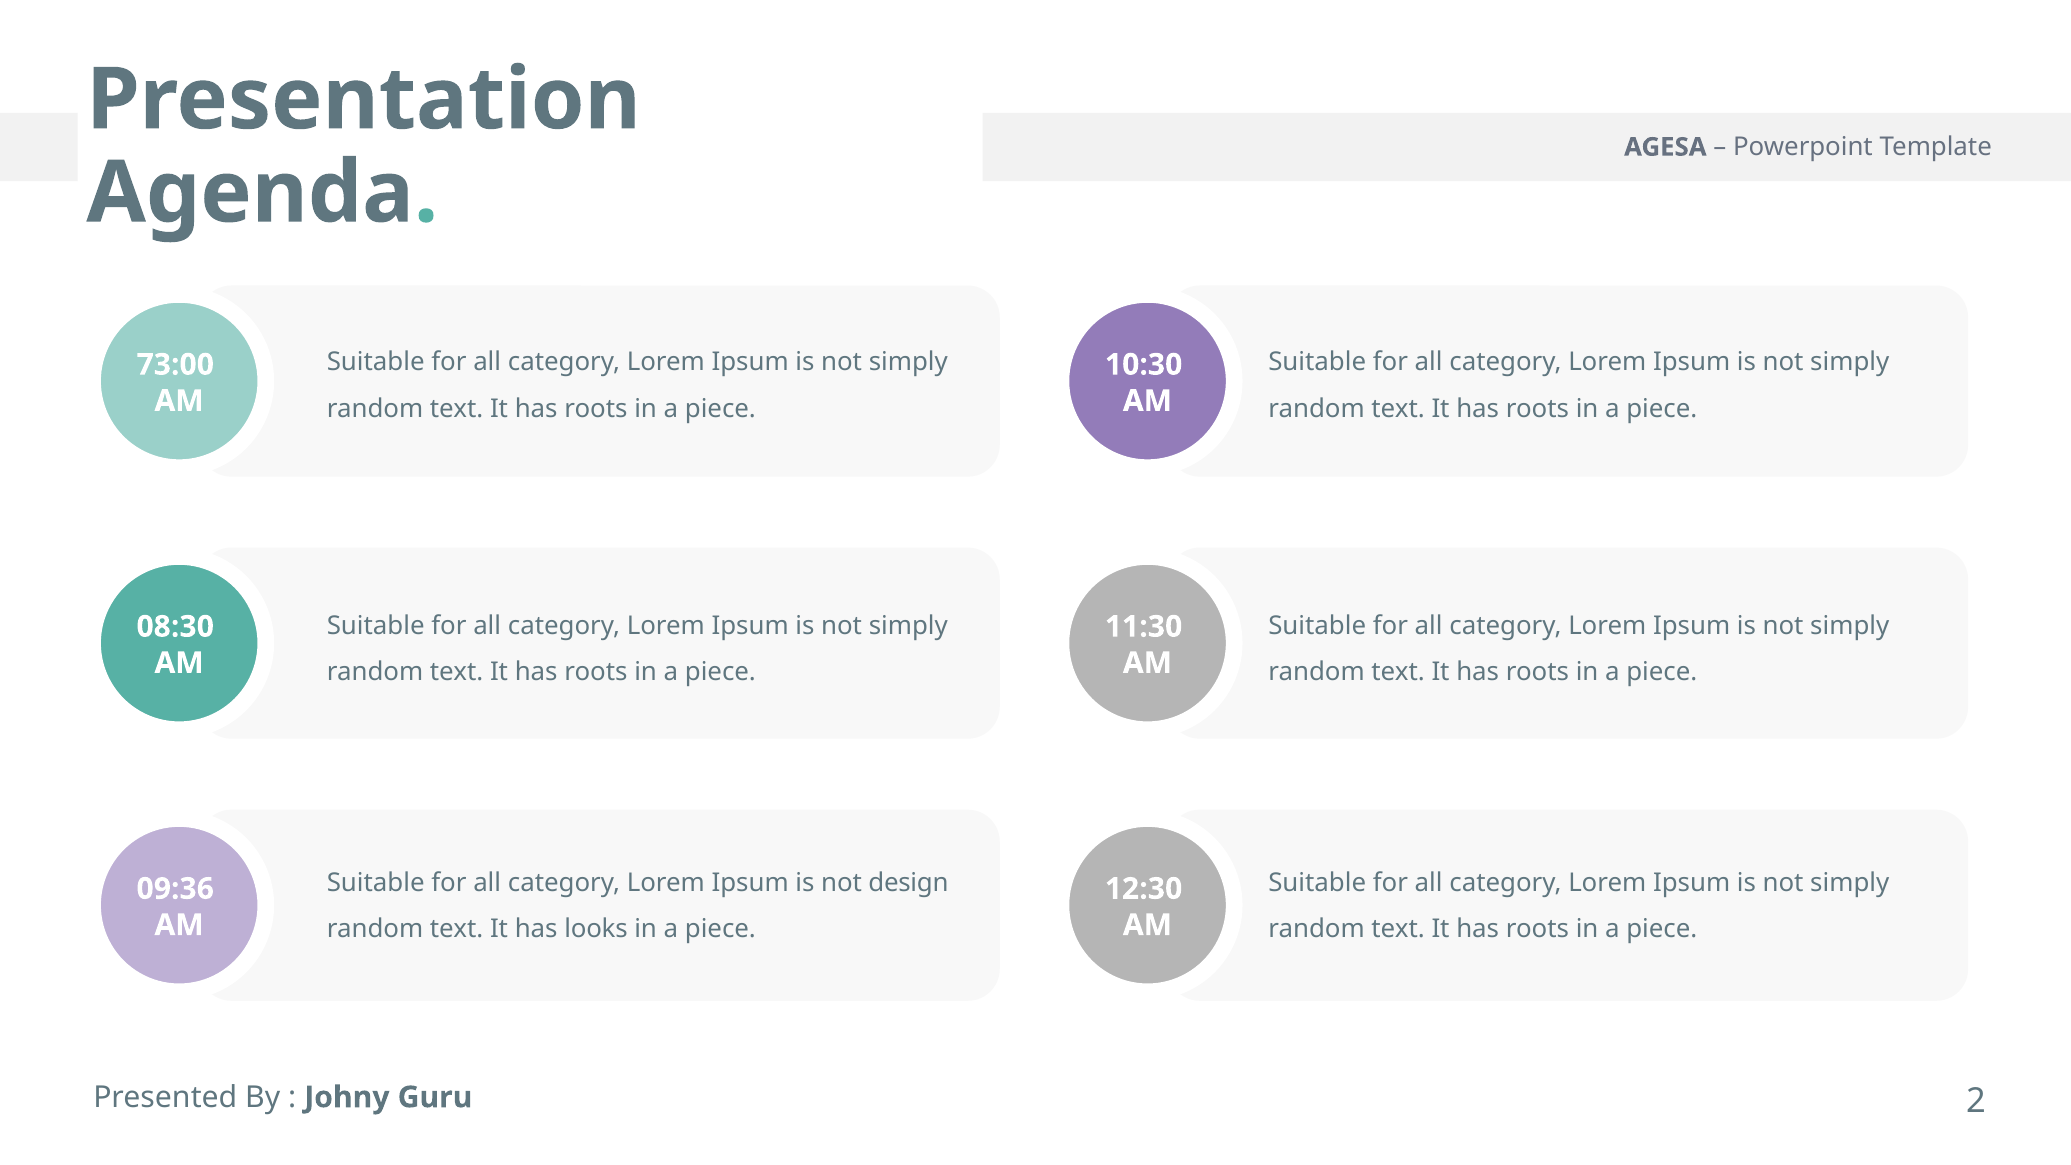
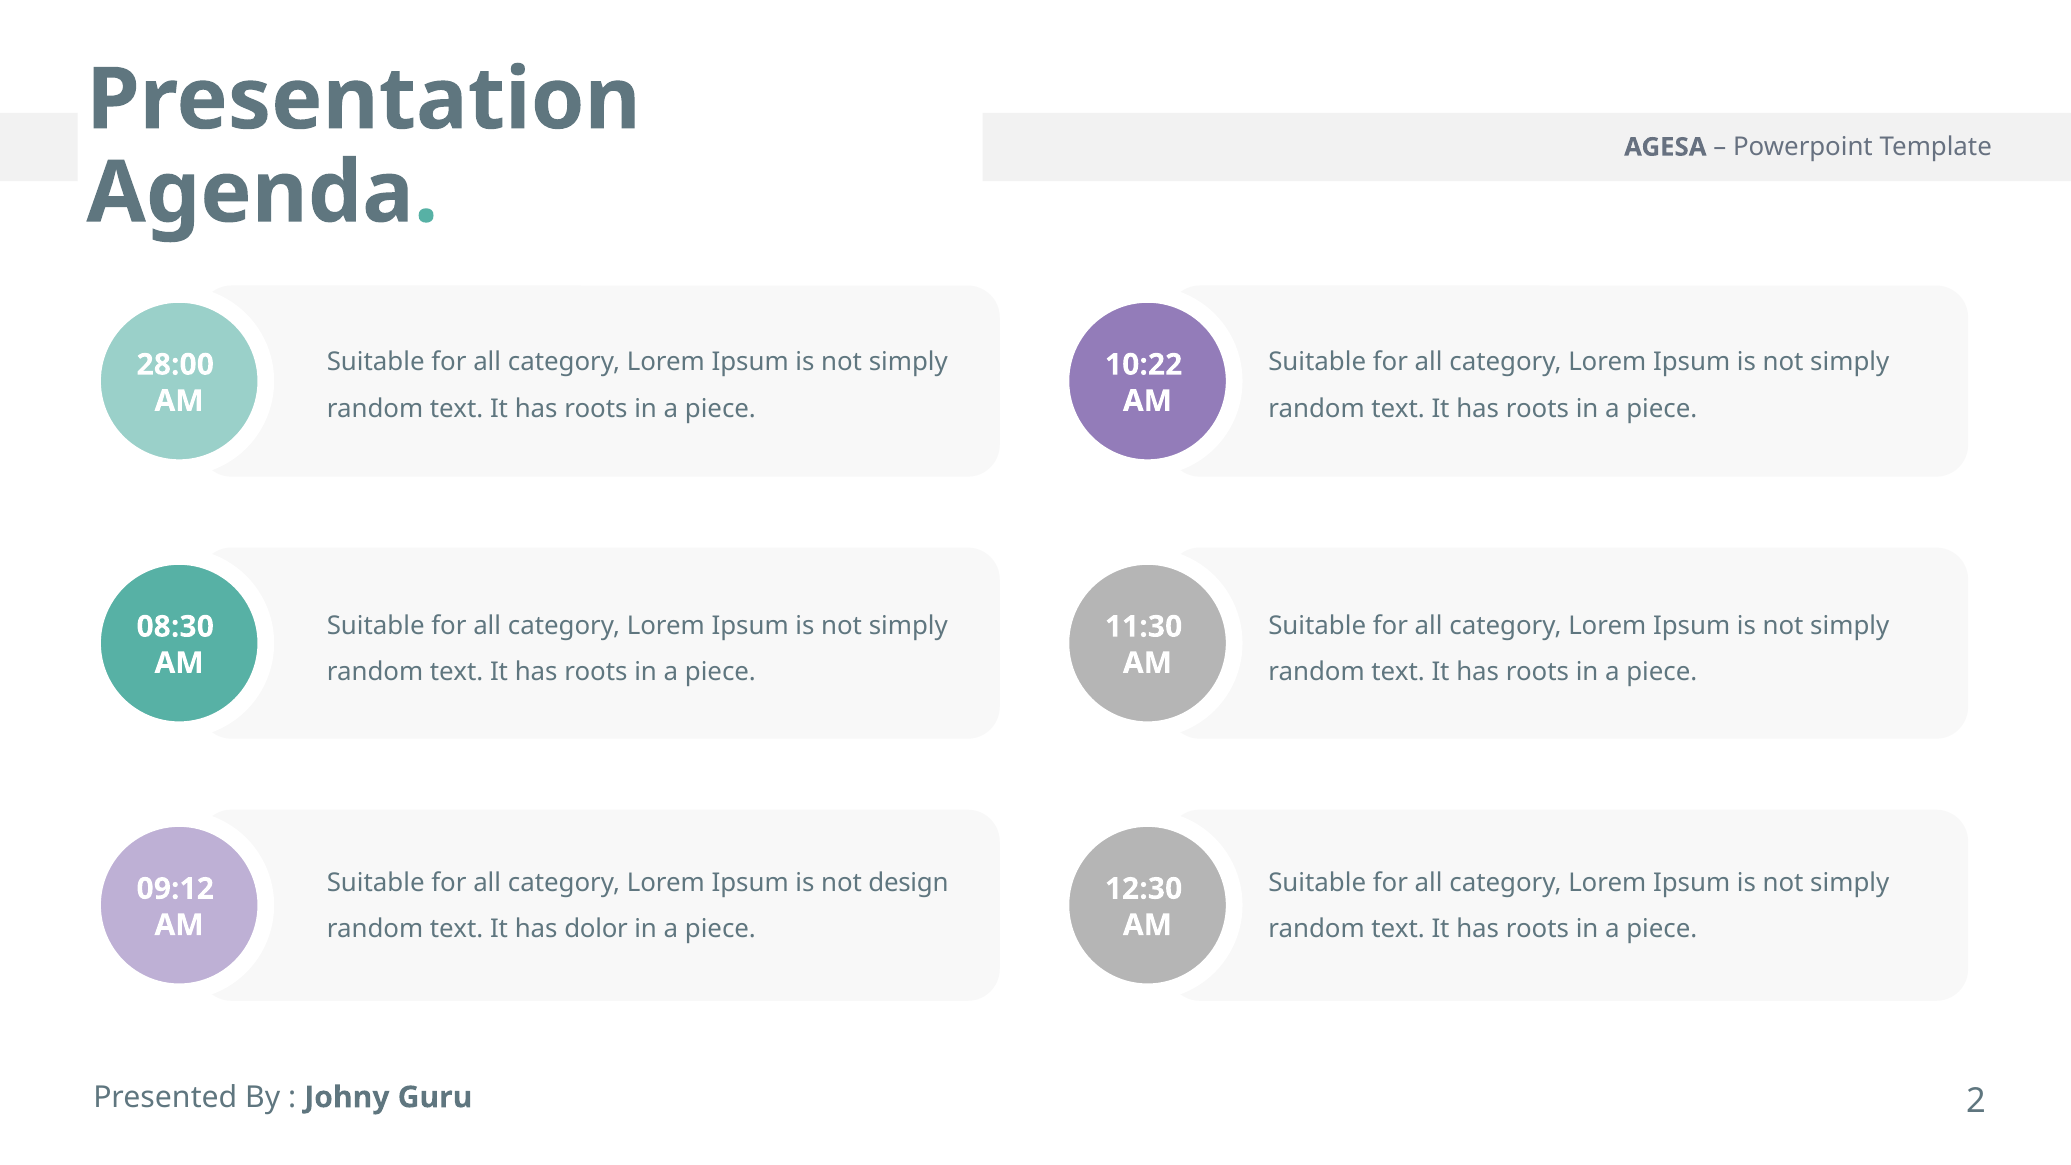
73:00: 73:00 -> 28:00
10:30: 10:30 -> 10:22
09:36: 09:36 -> 09:12
looks: looks -> dolor
